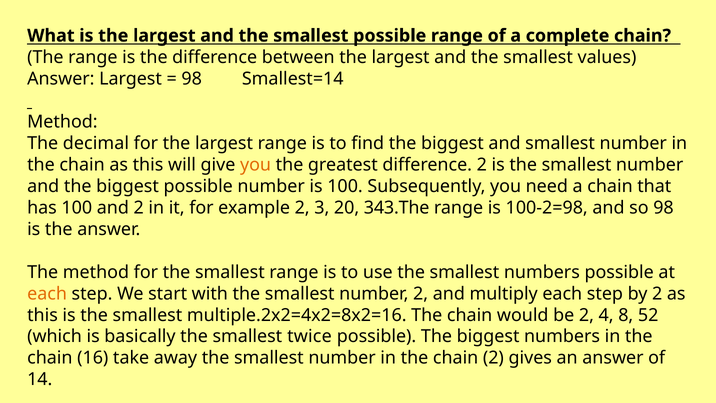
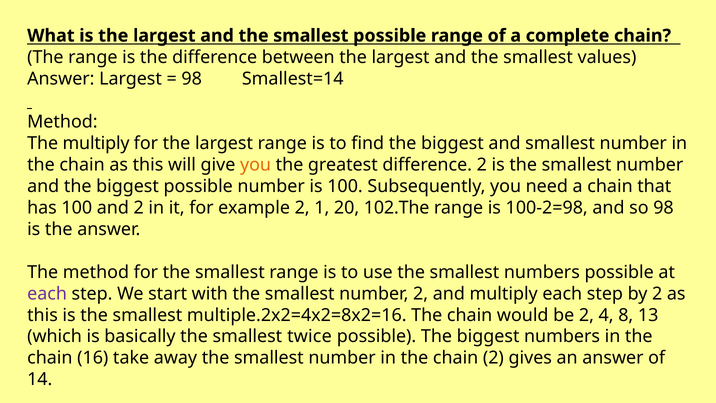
The decimal: decimal -> multiply
3: 3 -> 1
343.The: 343.The -> 102.The
each at (47, 293) colour: orange -> purple
52: 52 -> 13
